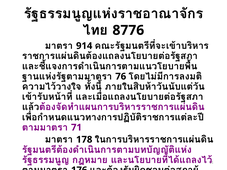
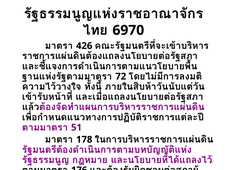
8776: 8776 -> 6970
914: 914 -> 426
76: 76 -> 72
71: 71 -> 51
